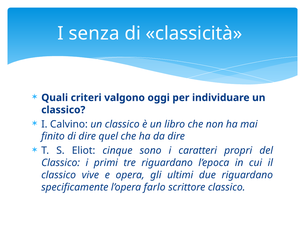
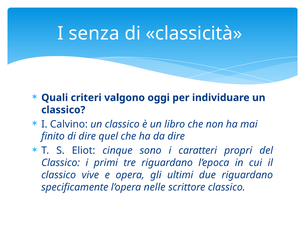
farlo: farlo -> nelle
